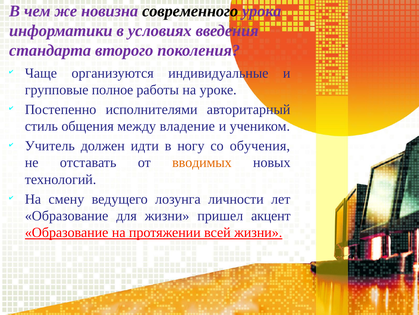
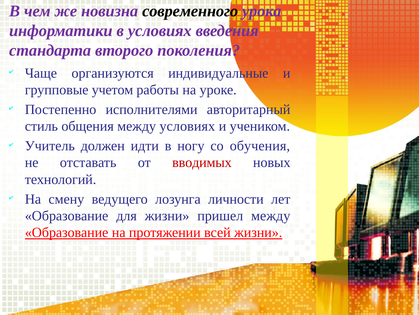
полное: полное -> учетом
между владение: владение -> условиях
вводимых colour: orange -> red
пришел акцент: акцент -> между
